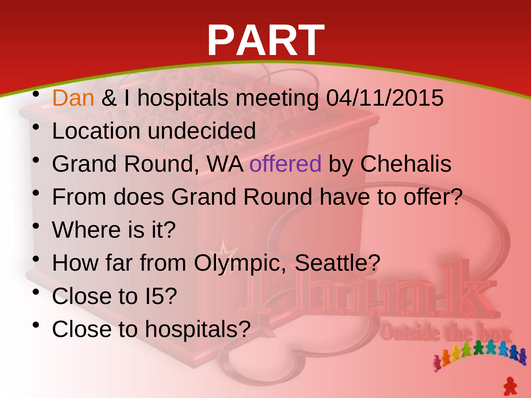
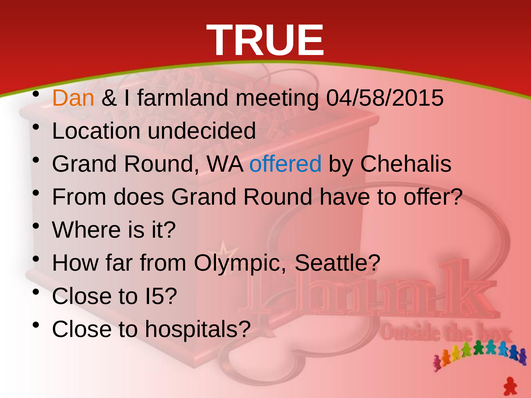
PART: PART -> TRUE
I hospitals: hospitals -> farmland
04/11/2015: 04/11/2015 -> 04/58/2015
offered colour: purple -> blue
